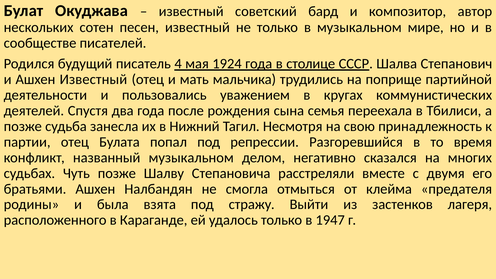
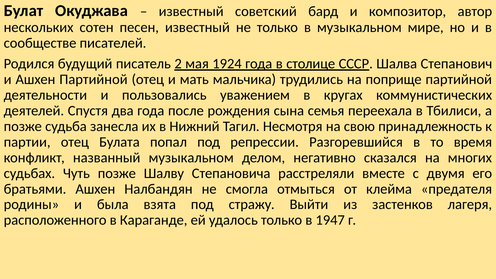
4: 4 -> 2
Ашхен Известный: Известный -> Партийной
